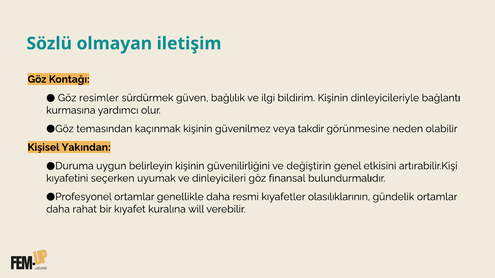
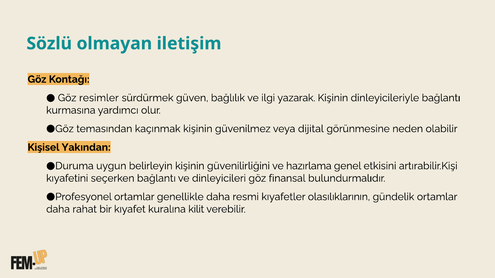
bildirim: bildirim -> yazarak
takdir: takdir -> dijital
değiştirin: değiştirin -> hazırlama
seçerken uyumak: uyumak -> bağlantı
will: will -> kilit
